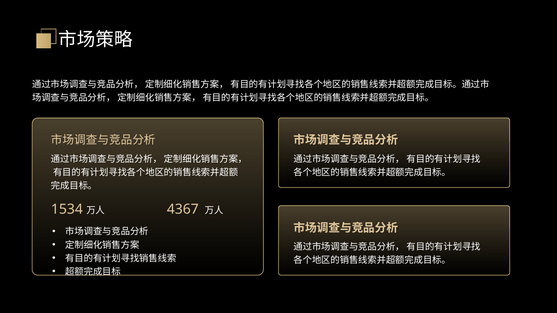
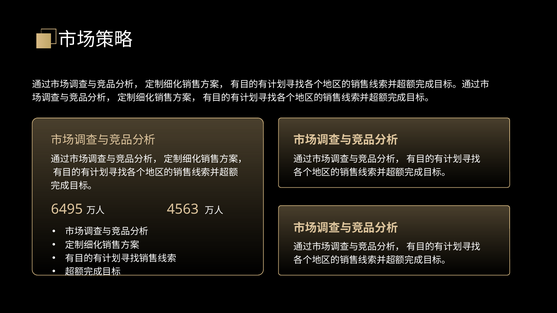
1534: 1534 -> 6495
4367: 4367 -> 4563
